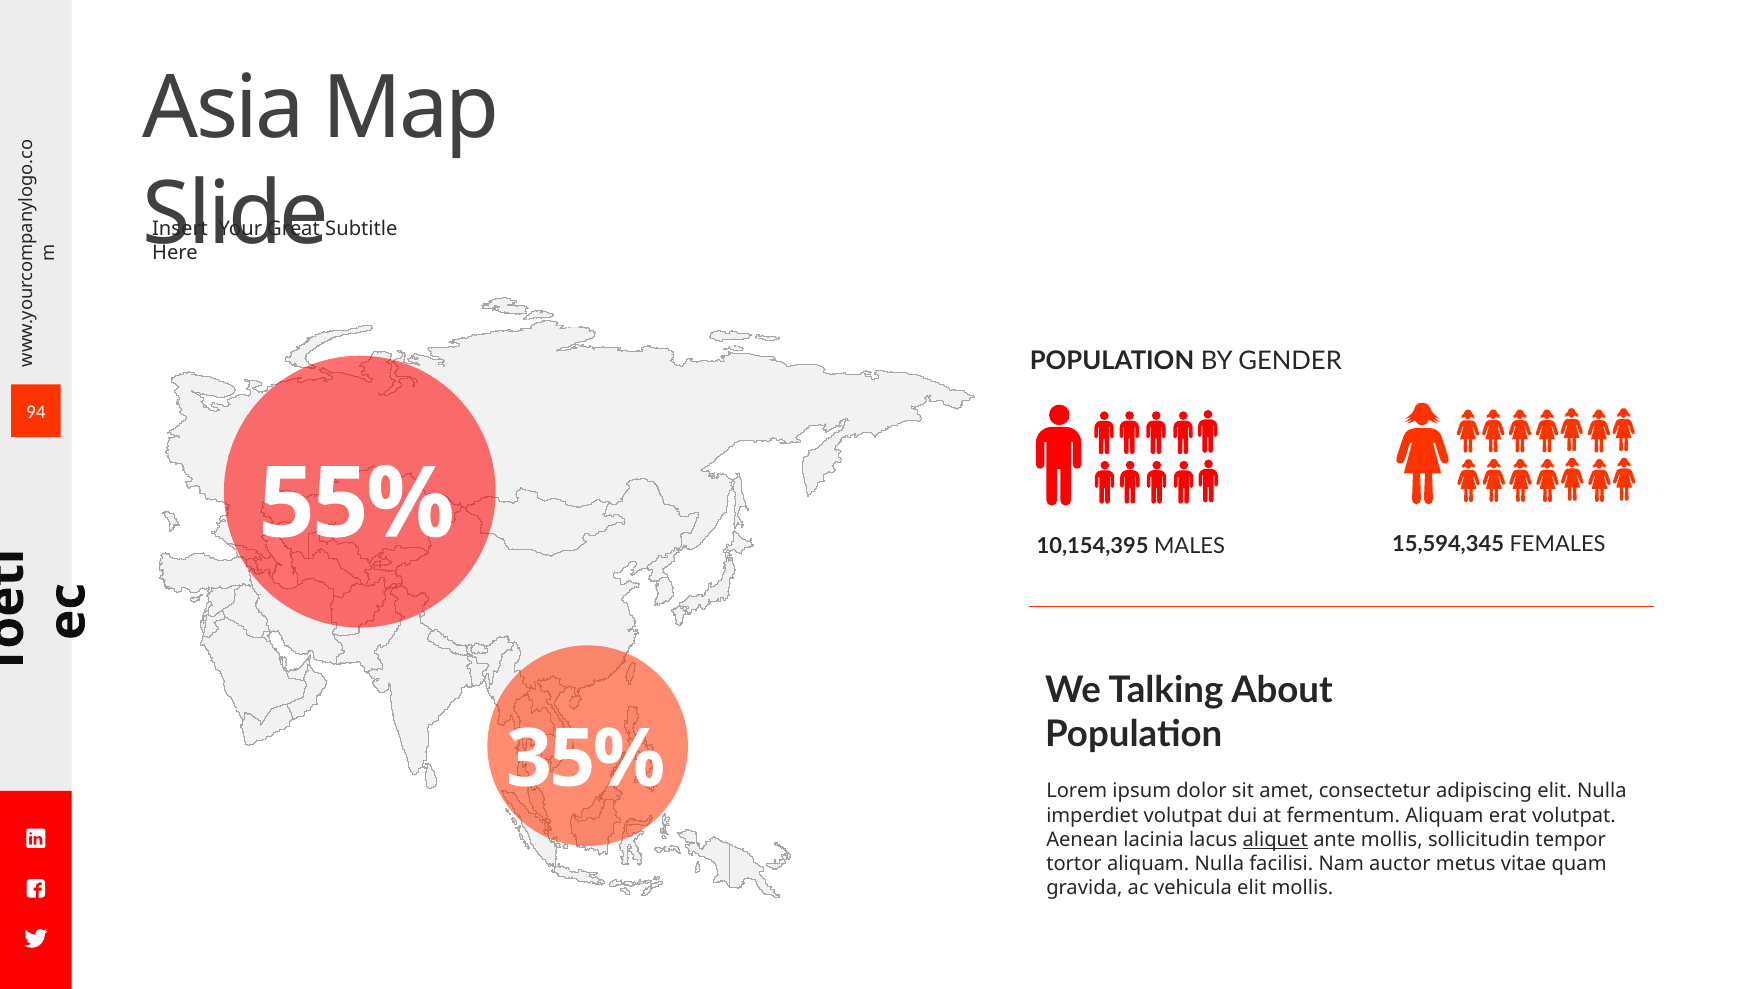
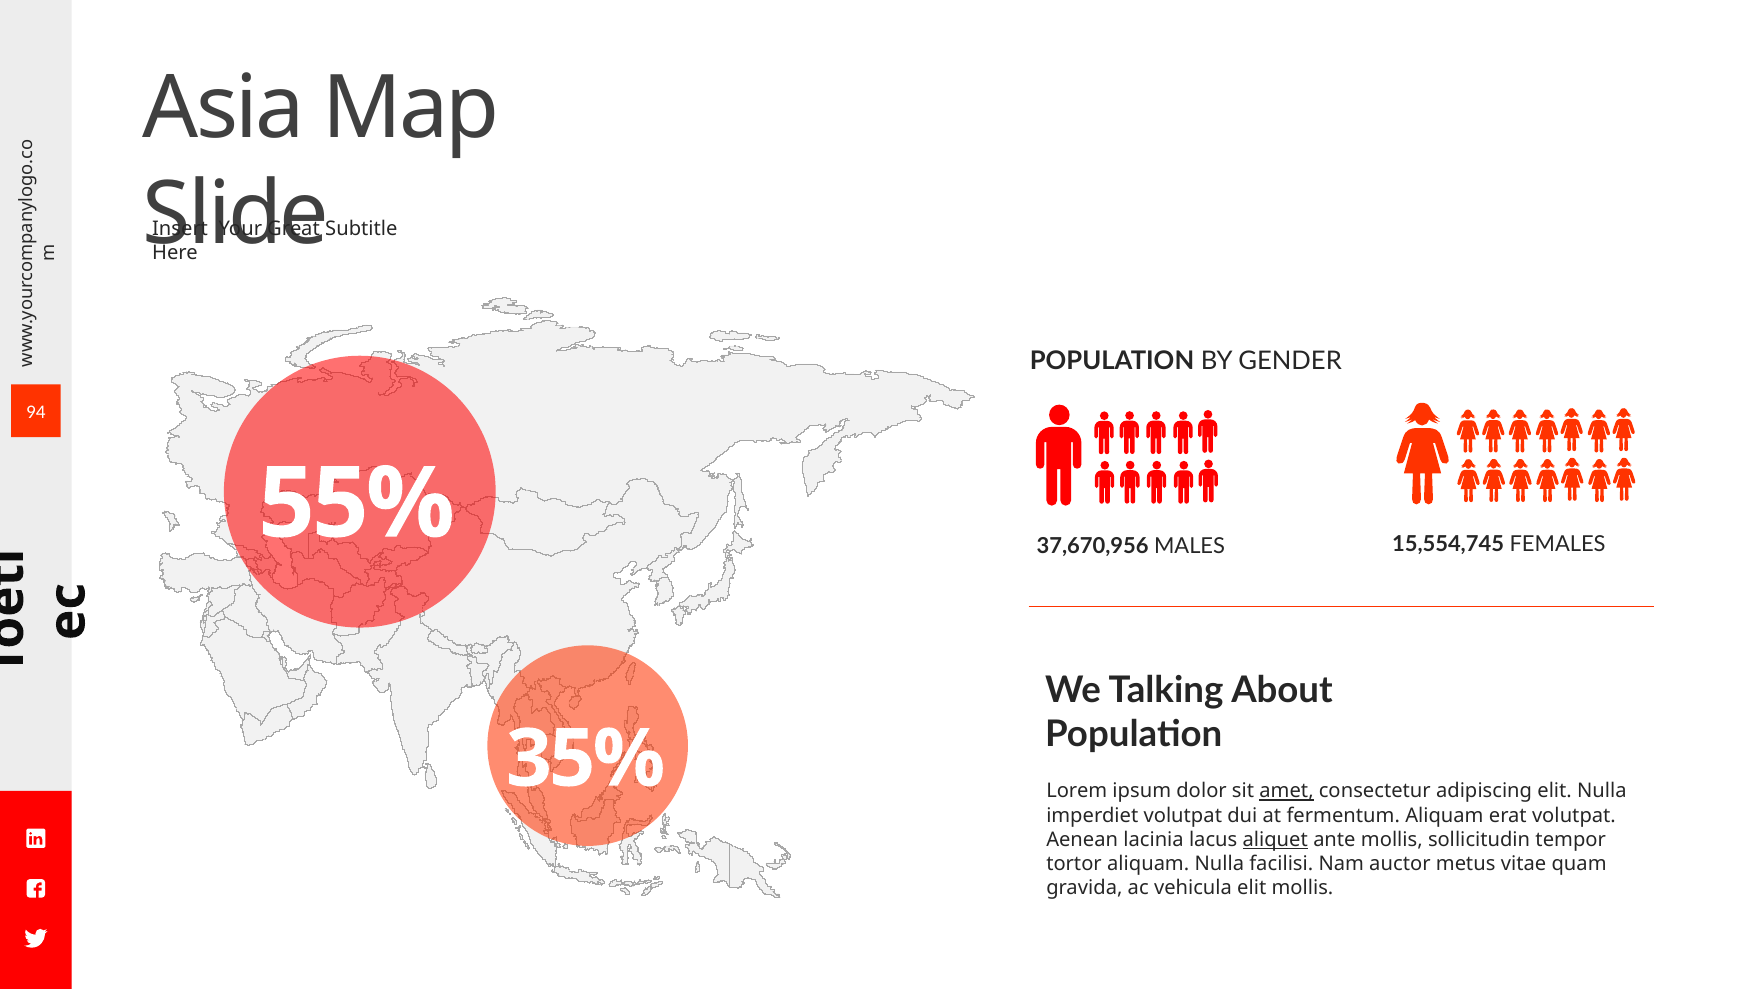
10,154,395: 10,154,395 -> 37,670,956
15,594,345: 15,594,345 -> 15,554,745
amet underline: none -> present
